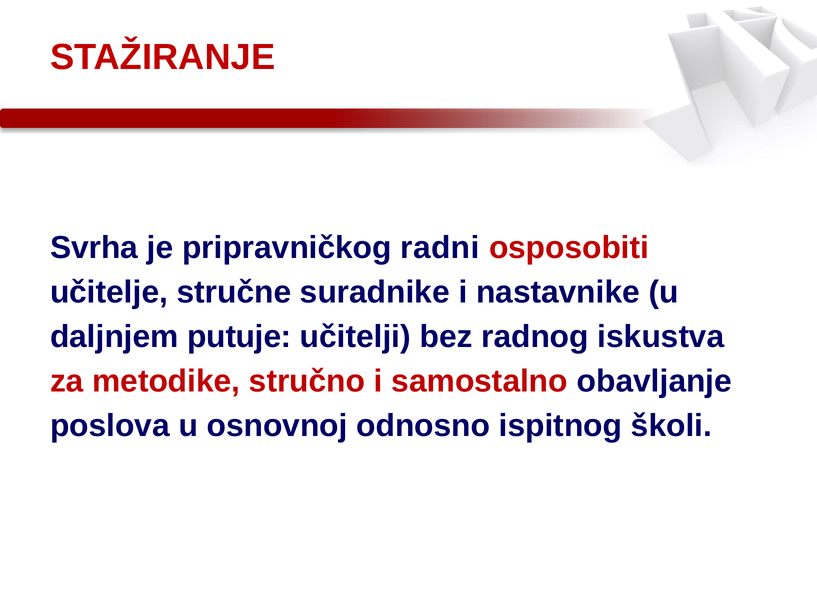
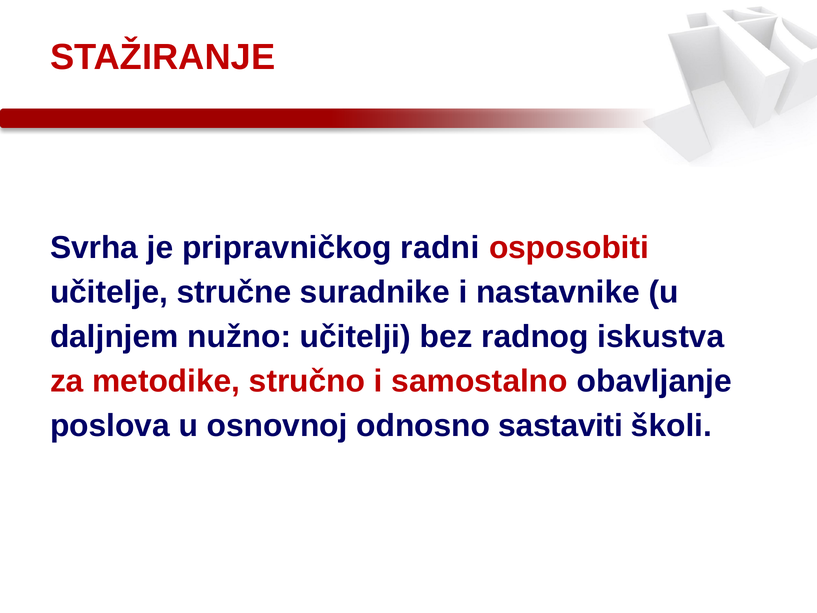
putuje: putuje -> nužno
ispitnog: ispitnog -> sastaviti
